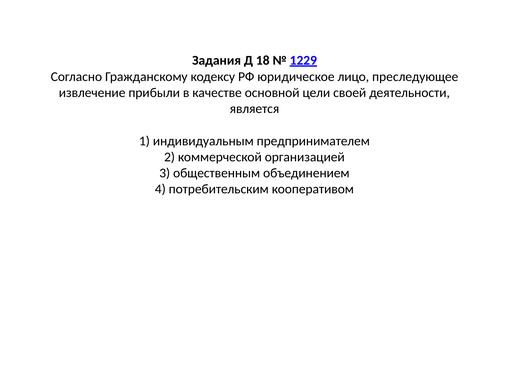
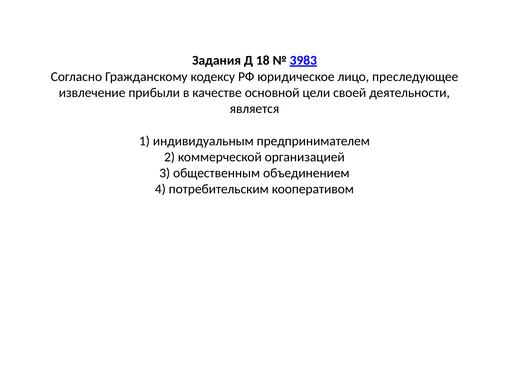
1229: 1229 -> 3983
